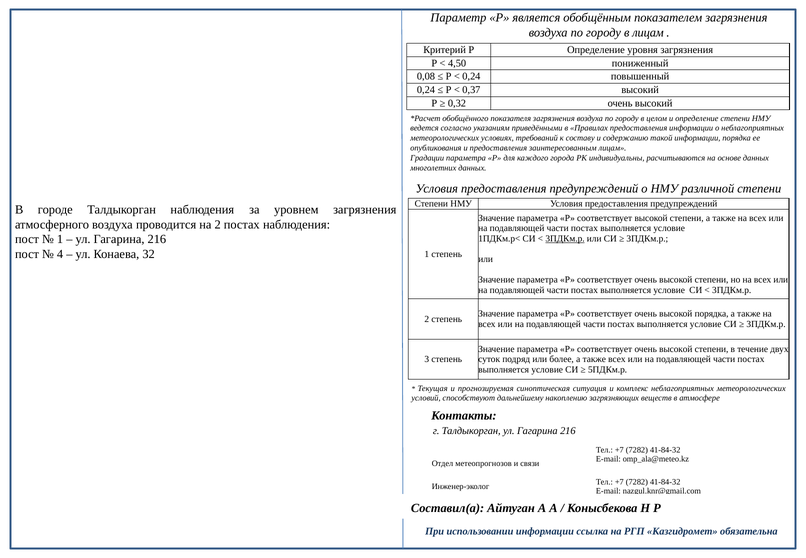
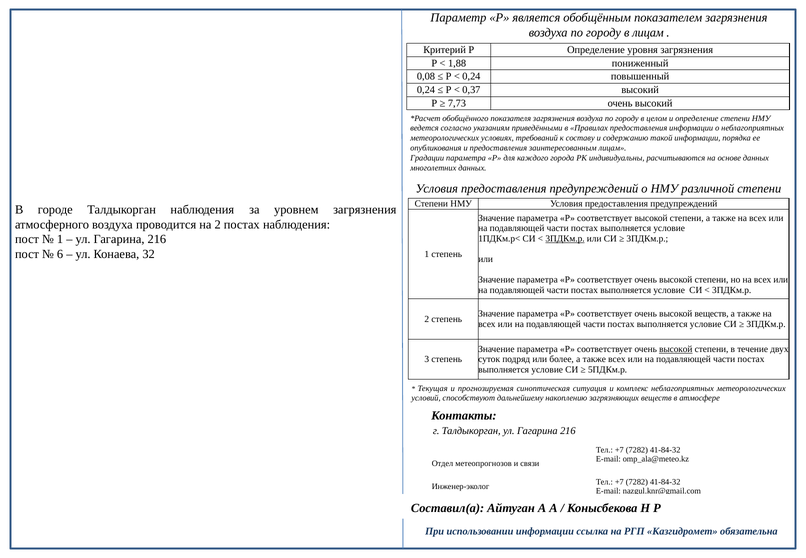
4,50: 4,50 -> 1,88
0,32: 0,32 -> 7,73
4: 4 -> 6
высокой порядка: порядка -> веществ
высокой at (676, 349) underline: none -> present
